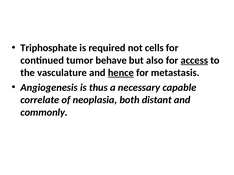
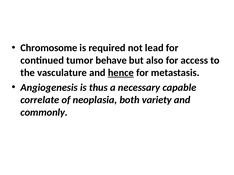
Triphosphate: Triphosphate -> Chromosome
cells: cells -> lead
access underline: present -> none
distant: distant -> variety
